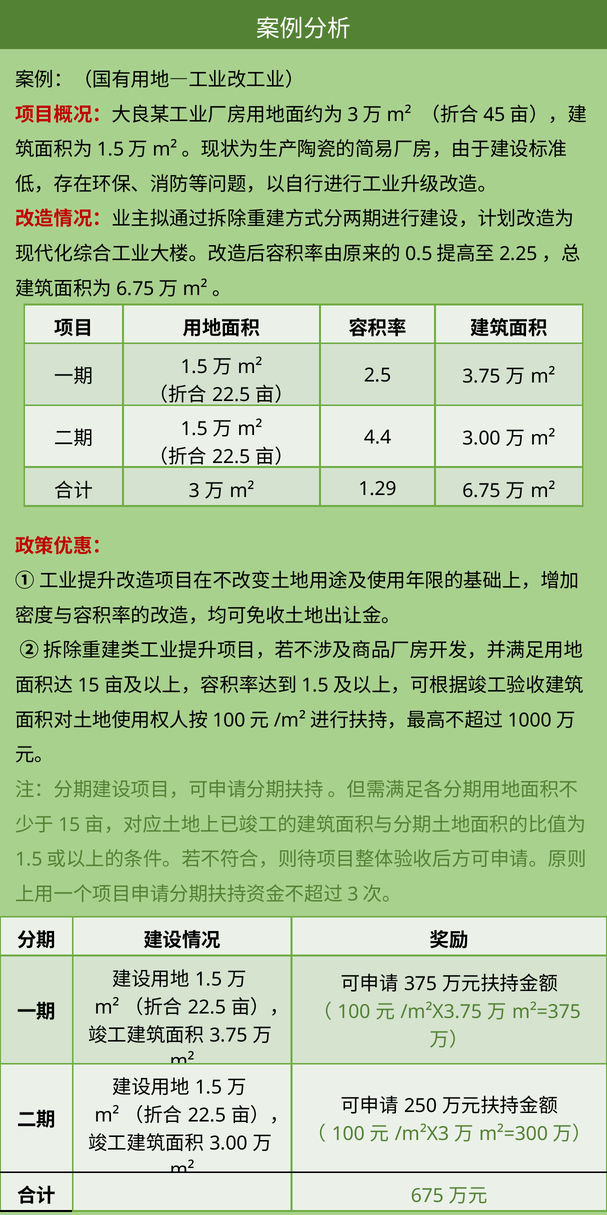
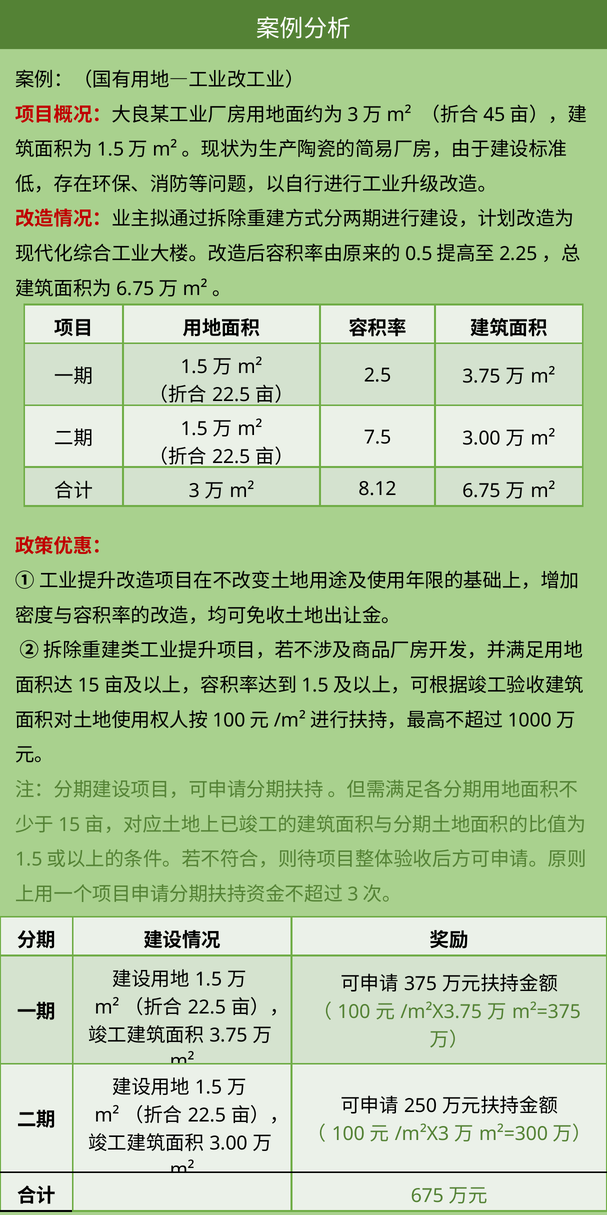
4.4: 4.4 -> 7.5
1.29: 1.29 -> 8.12
